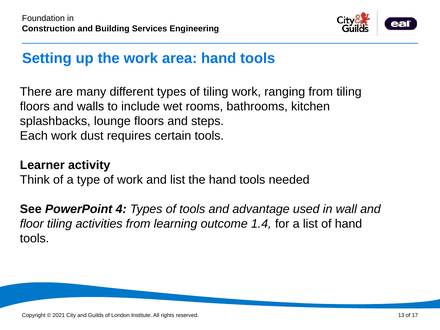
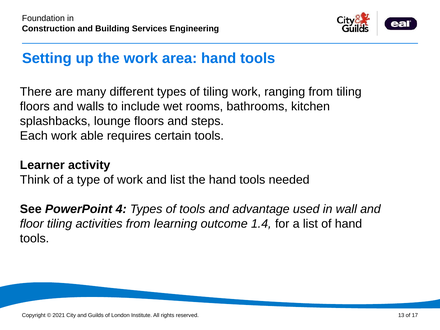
dust: dust -> able
